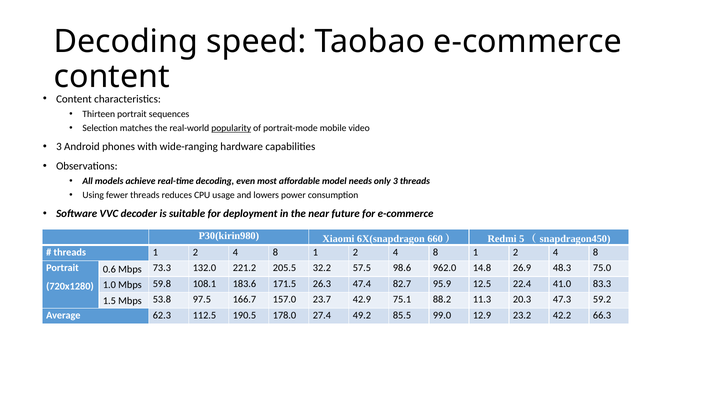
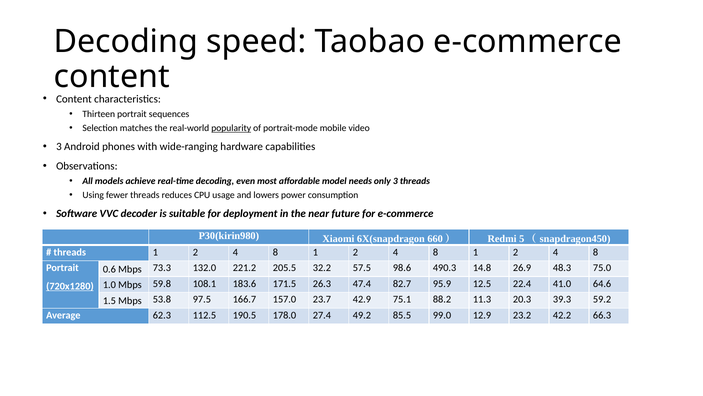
962.0: 962.0 -> 490.3
83.3: 83.3 -> 64.6
720x1280 underline: none -> present
47.3: 47.3 -> 39.3
